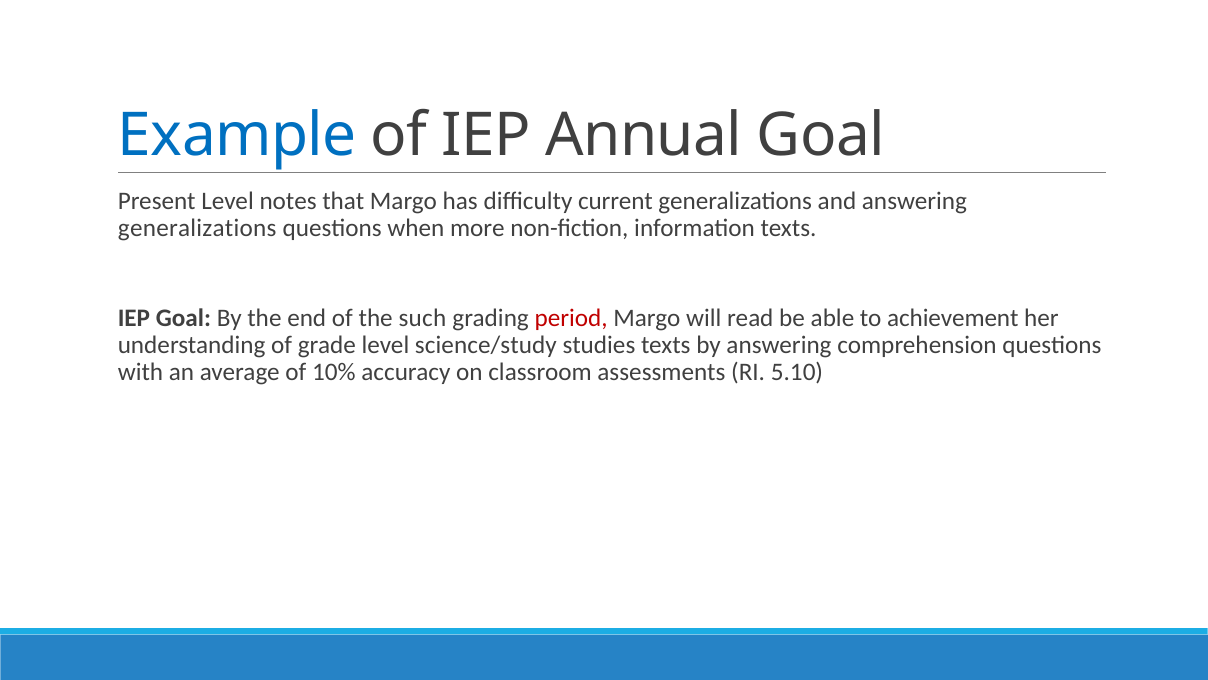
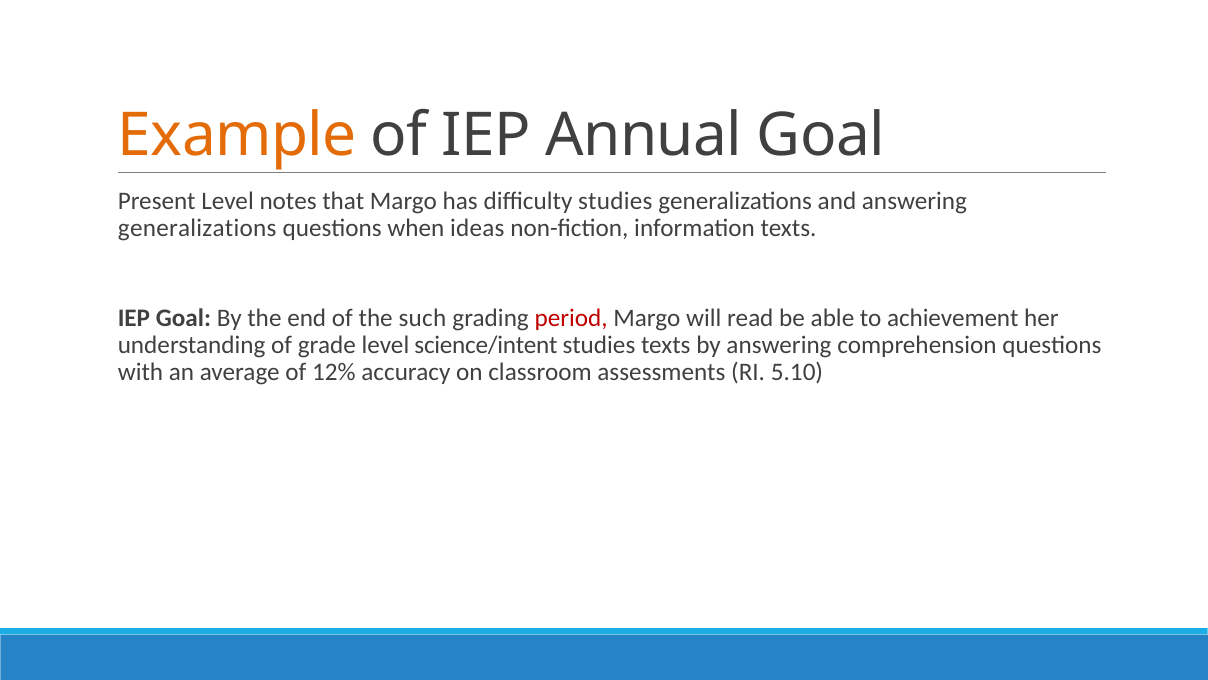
Example colour: blue -> orange
difficulty current: current -> studies
more: more -> ideas
science/study: science/study -> science/intent
10%: 10% -> 12%
